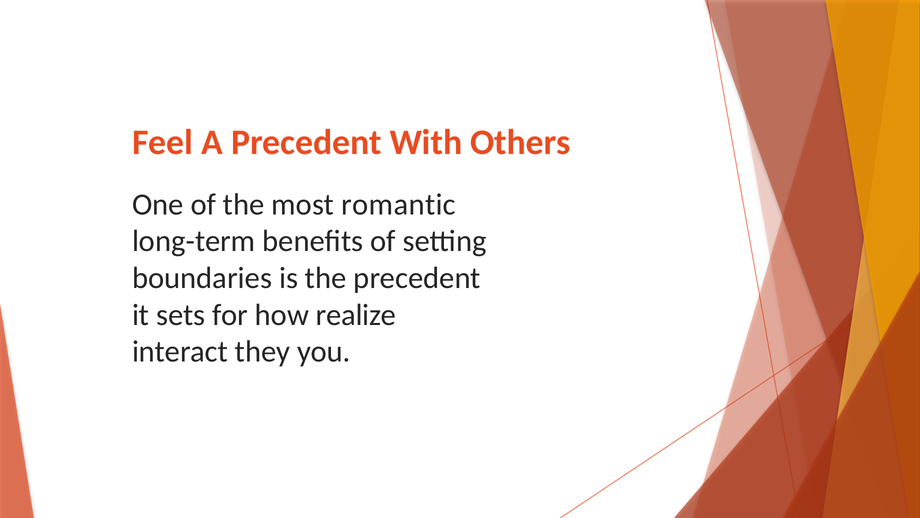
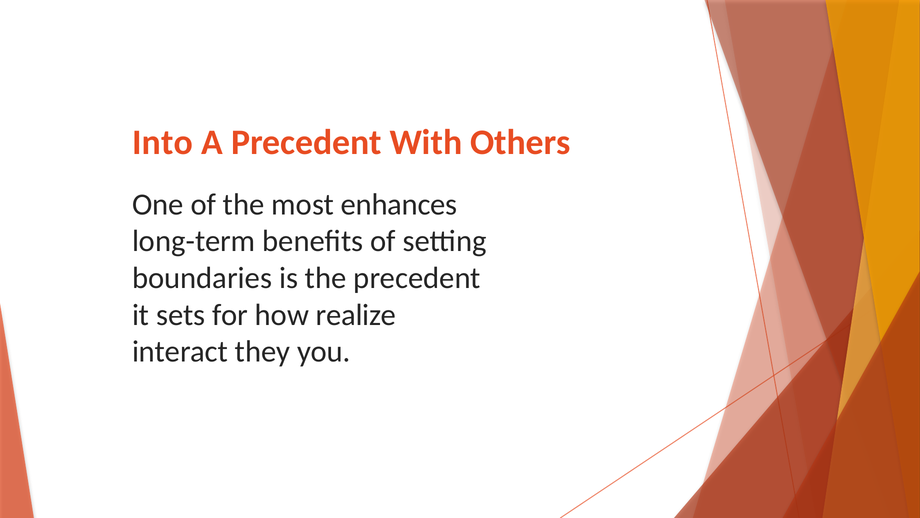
Feel: Feel -> Into
romantic: romantic -> enhances
